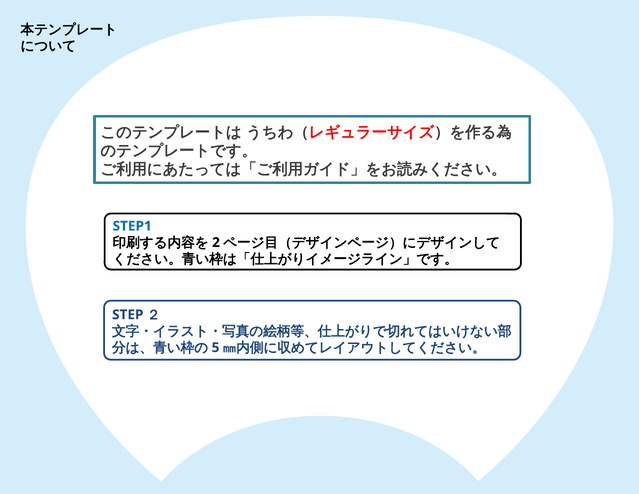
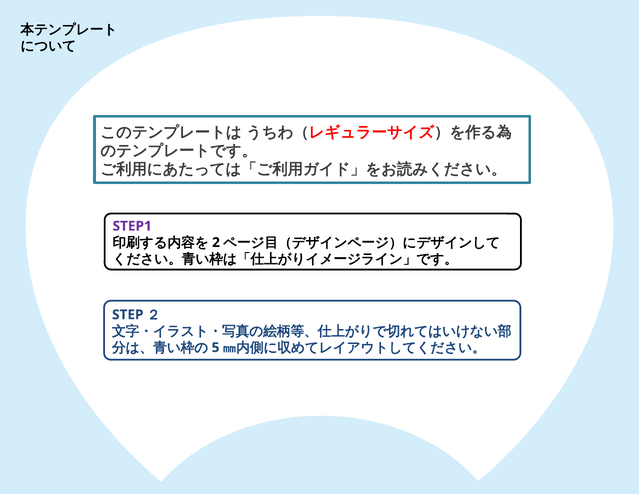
STEP1 colour: blue -> purple
